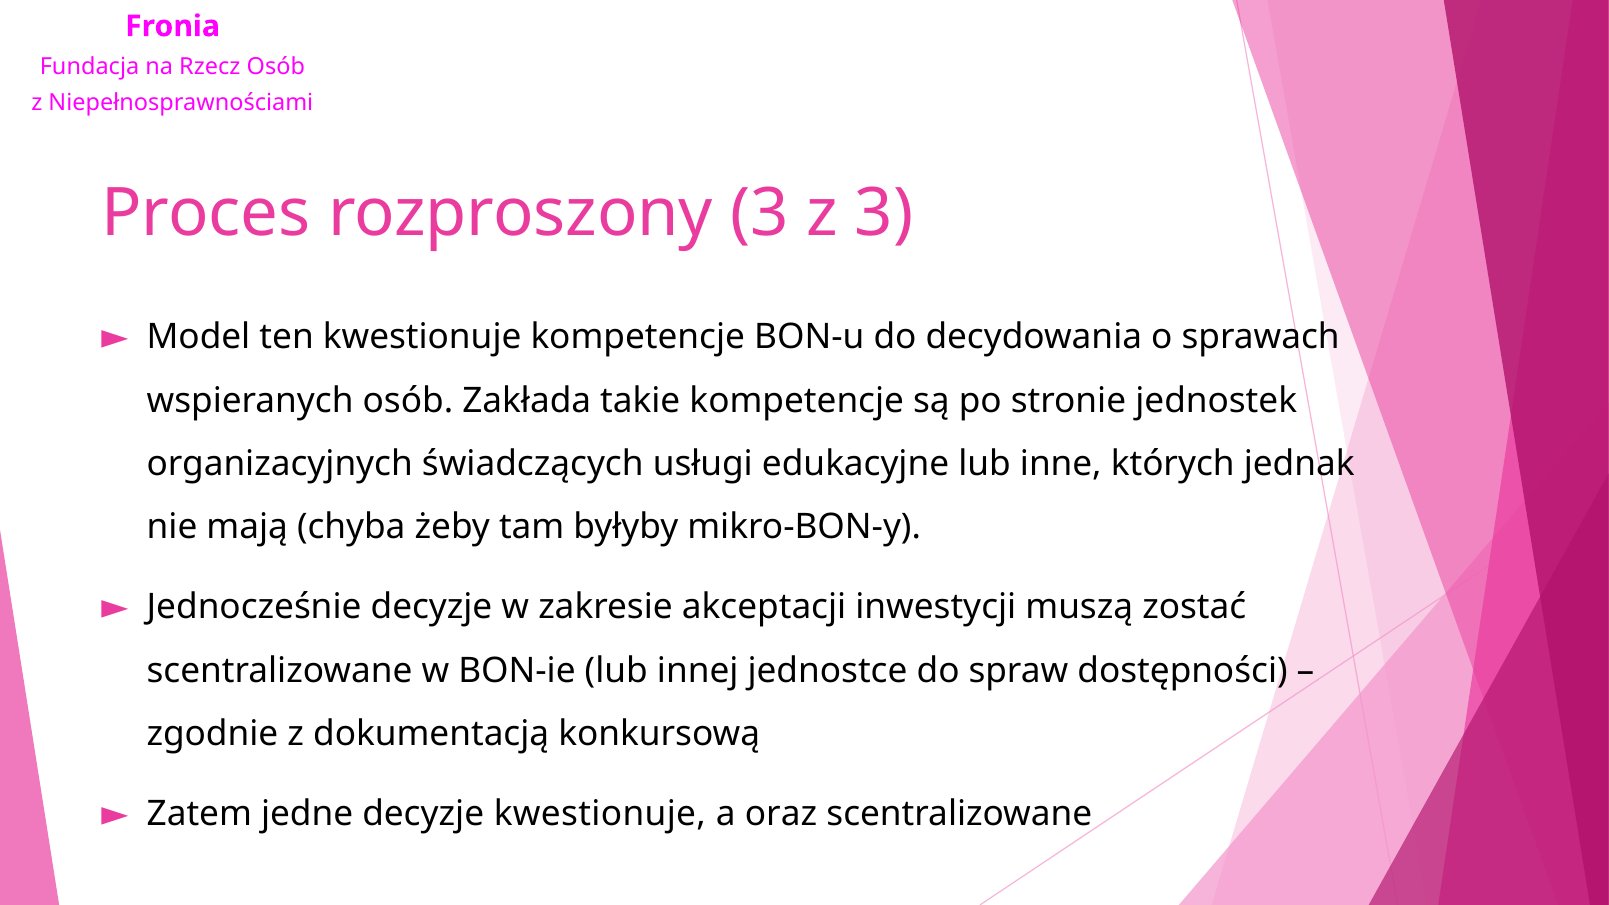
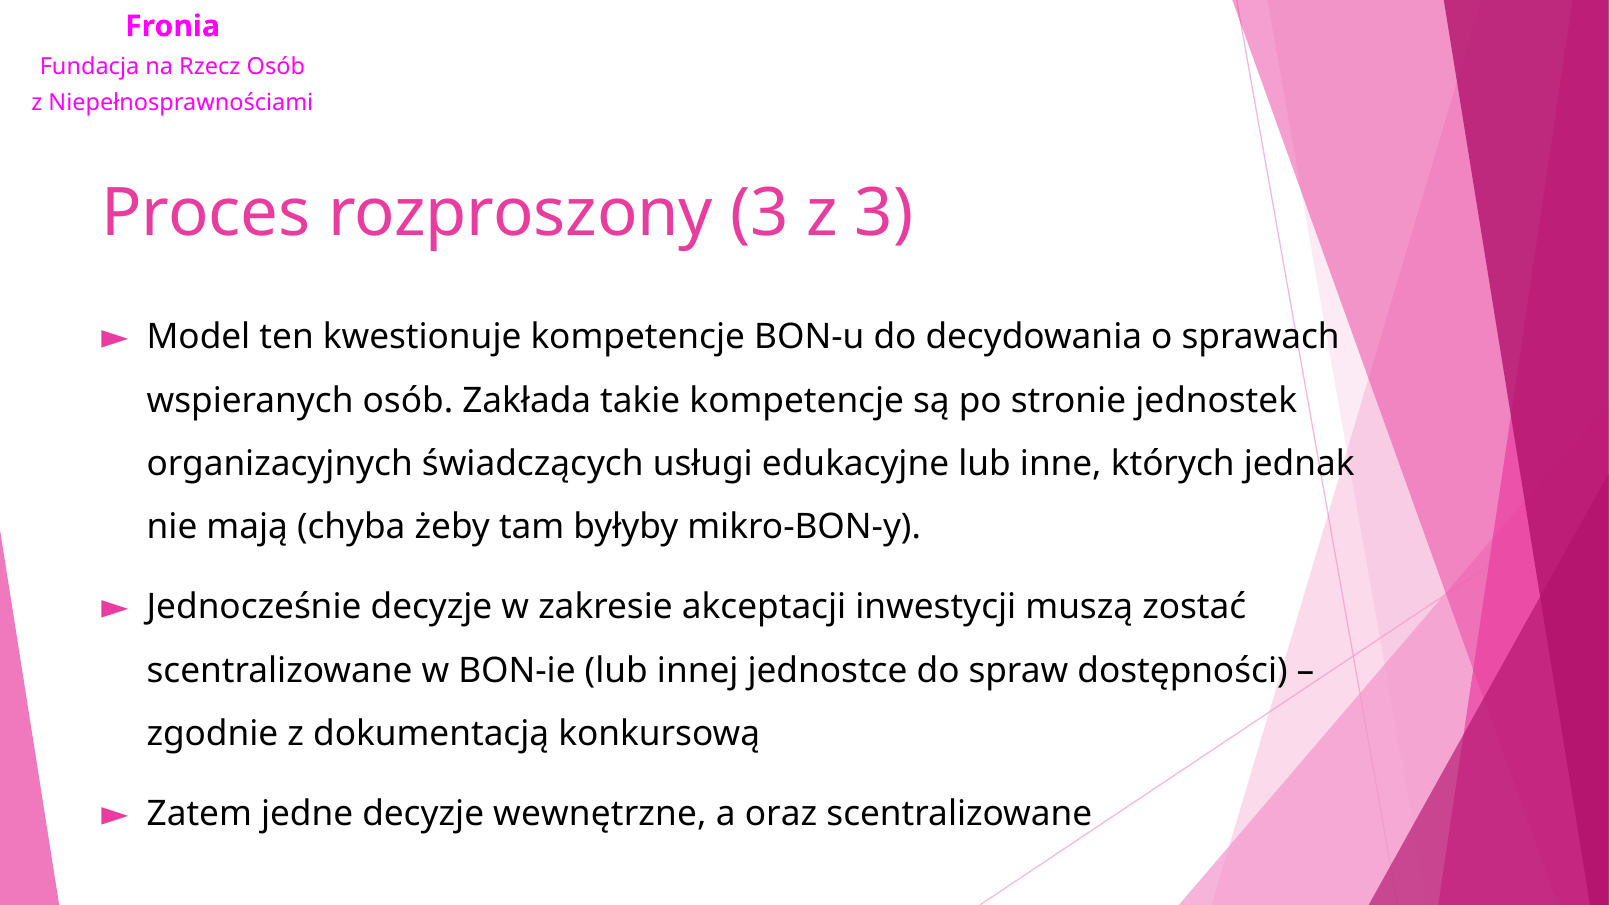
decyzje kwestionuje: kwestionuje -> wewnętrzne
